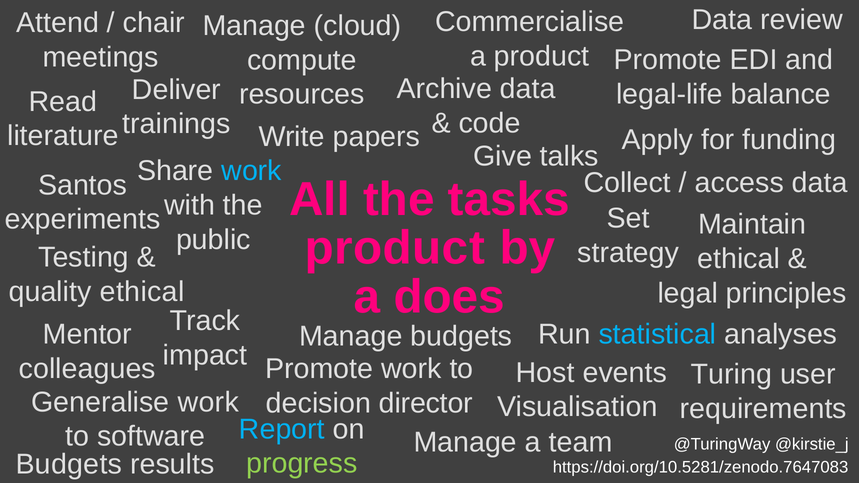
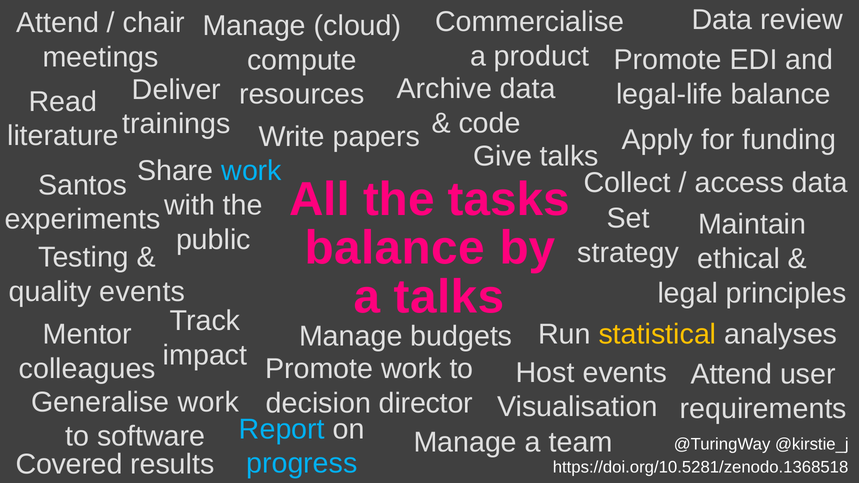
product at (395, 248): product -> balance
a does: does -> talks
quality ethical: ethical -> events
statistical colour: light blue -> yellow
Turing at (732, 374): Turing -> Attend
progress colour: light green -> light blue
Budgets at (69, 464): Budgets -> Covered
https://doi.org/10.5281/zenodo.7647083: https://doi.org/10.5281/zenodo.7647083 -> https://doi.org/10.5281/zenodo.1368518
